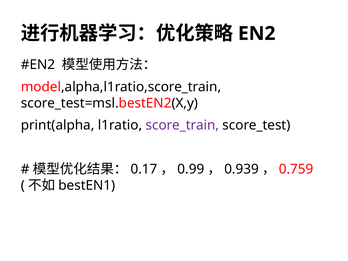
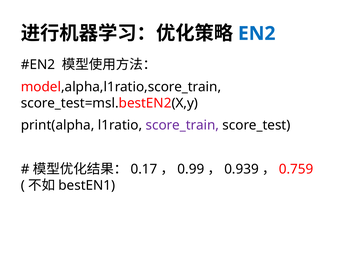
EN2 colour: black -> blue
